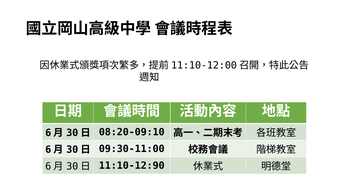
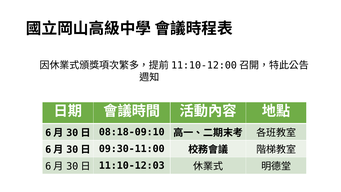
08:20-09:10: 08:20-09:10 -> 08:18-09:10
11:10-12:90: 11:10-12:90 -> 11:10-12:03
